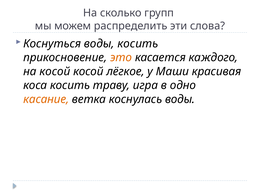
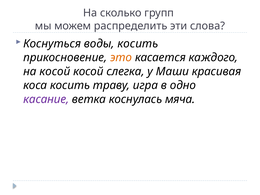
лёгкое: лёгкое -> слегка
касание colour: orange -> purple
коснулась воды: воды -> мяча
